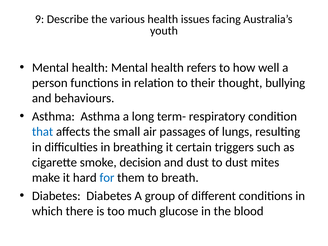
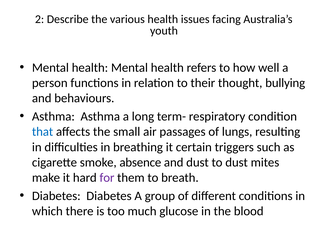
9: 9 -> 2
decision: decision -> absence
for colour: blue -> purple
